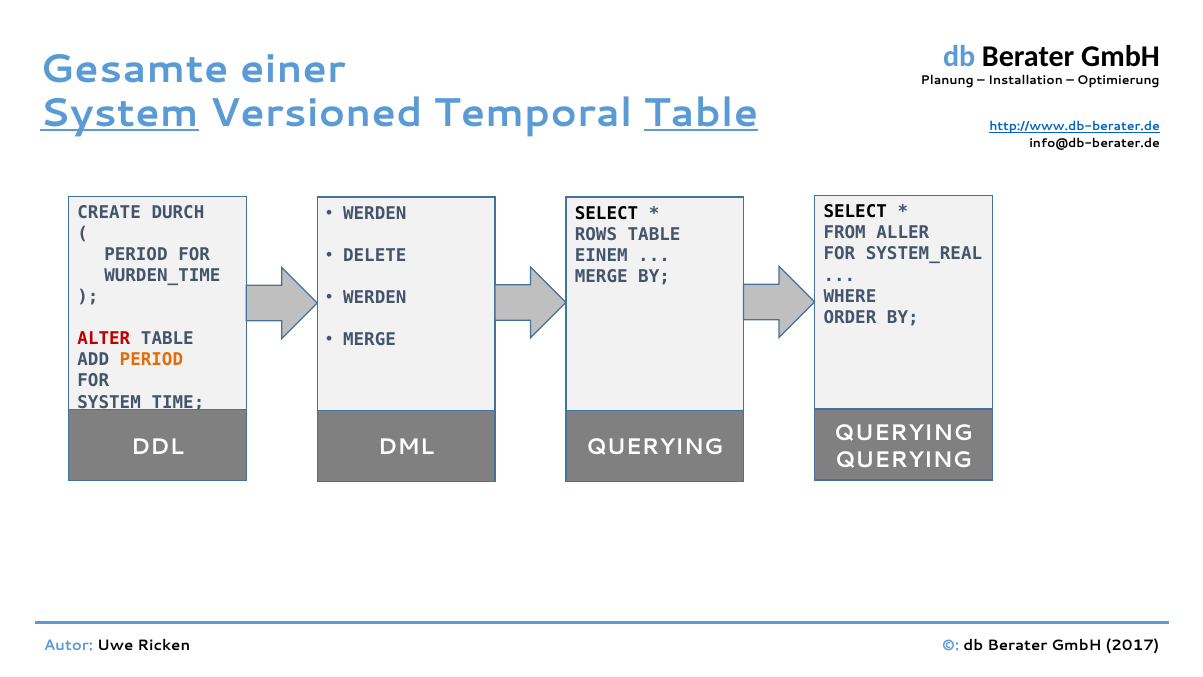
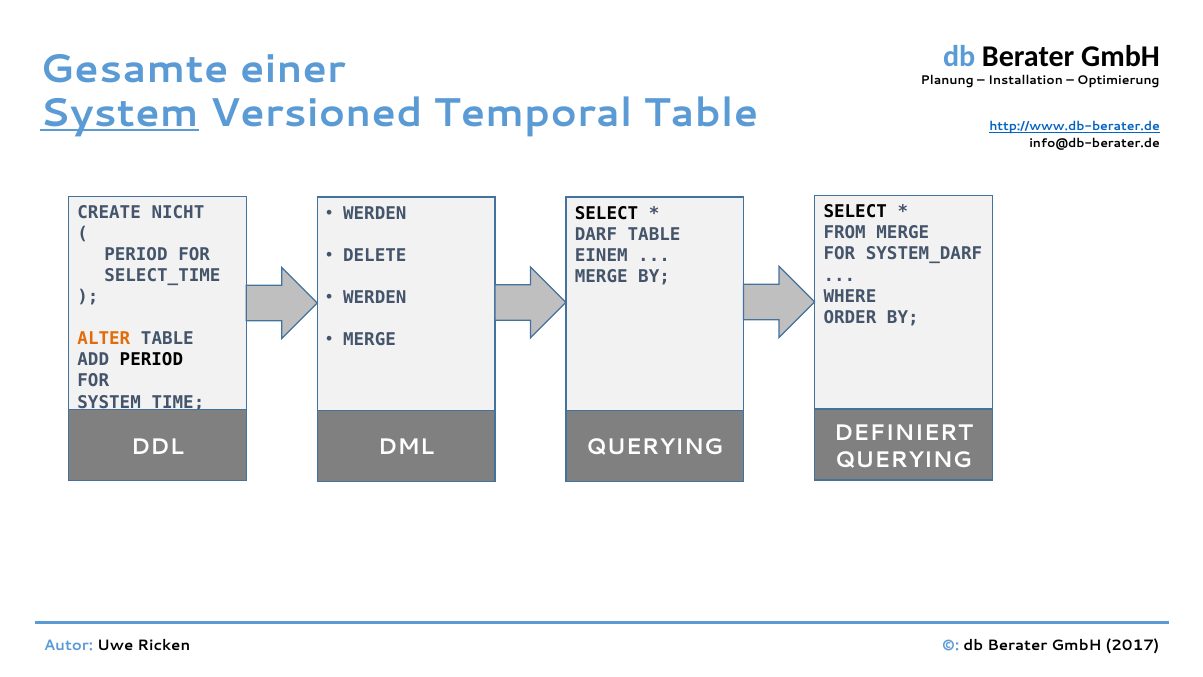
Table at (701, 113) underline: present -> none
DURCH: DURCH -> NICHT
FROM ALLER: ALLER -> MERGE
ROWS: ROWS -> DARF
SYSTEM_REAL: SYSTEM_REAL -> SYSTEM_DARF
WURDEN_TIME: WURDEN_TIME -> SELECT_TIME
ALTER colour: red -> orange
PERIOD at (151, 360) colour: orange -> black
QUERYING at (903, 432): QUERYING -> DEFINIERT
